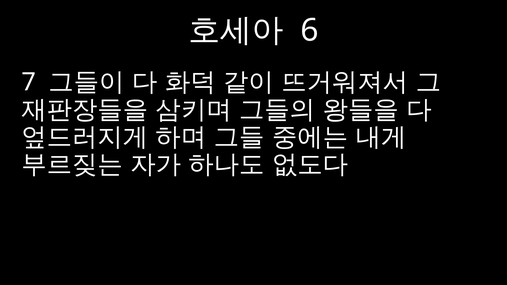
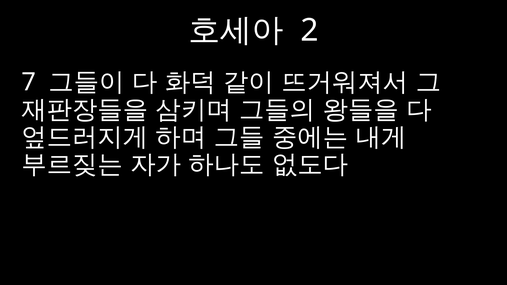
6: 6 -> 2
